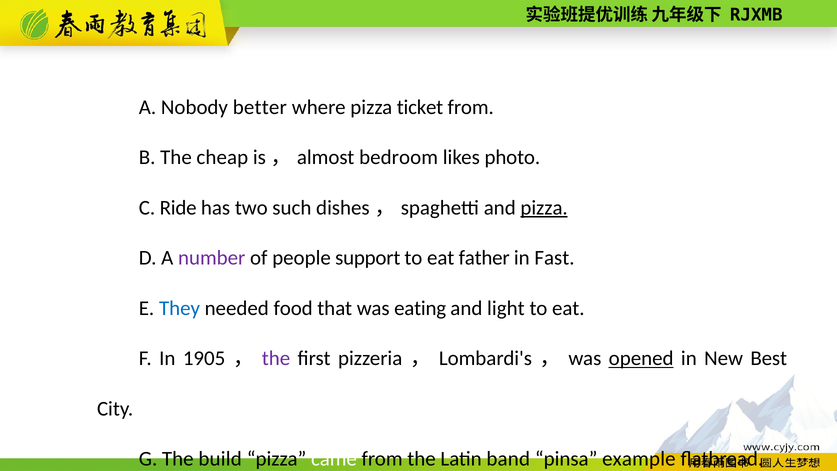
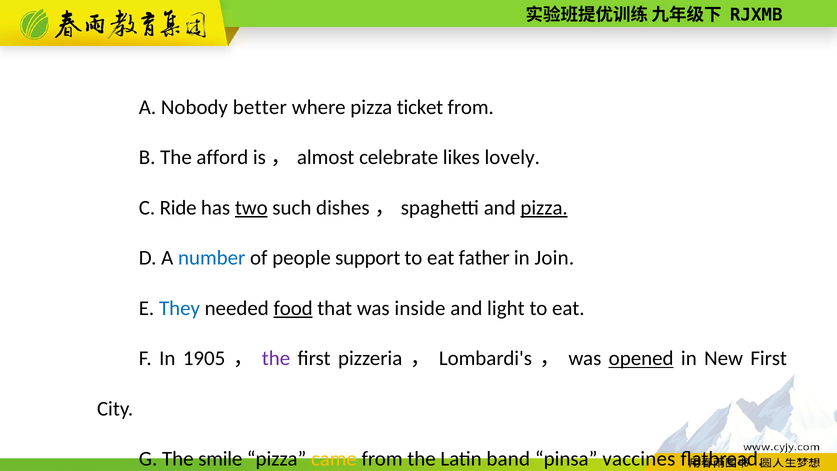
cheap: cheap -> afford
bedroom: bedroom -> celebrate
photo: photo -> lovely
two underline: none -> present
number colour: purple -> blue
Fast: Fast -> Join
food underline: none -> present
eating: eating -> inside
New Best: Best -> First
build: build -> smile
came colour: white -> yellow
example: example -> vaccines
